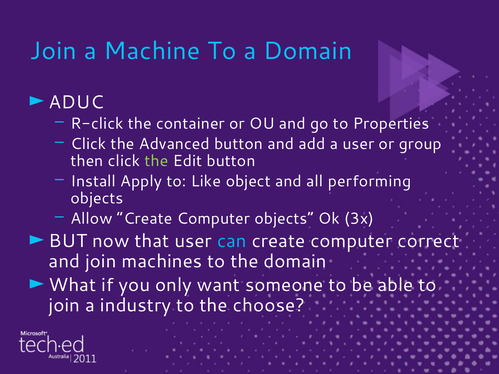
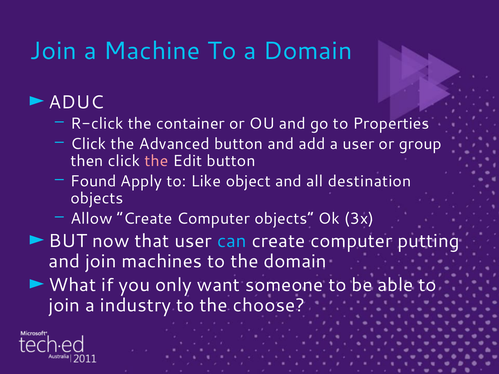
the at (157, 161) colour: light green -> pink
Install: Install -> Found
performing: performing -> destination
correct: correct -> putting
